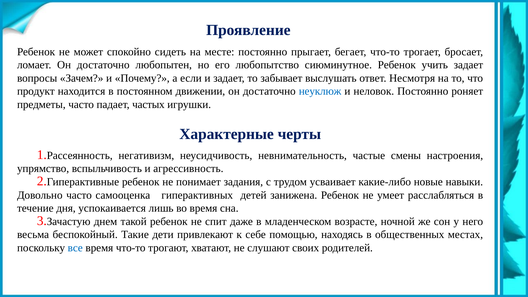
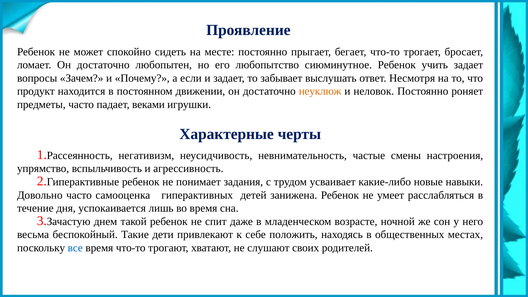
неуклюж colour: blue -> orange
частых: частых -> веками
помощью: помощью -> положить
